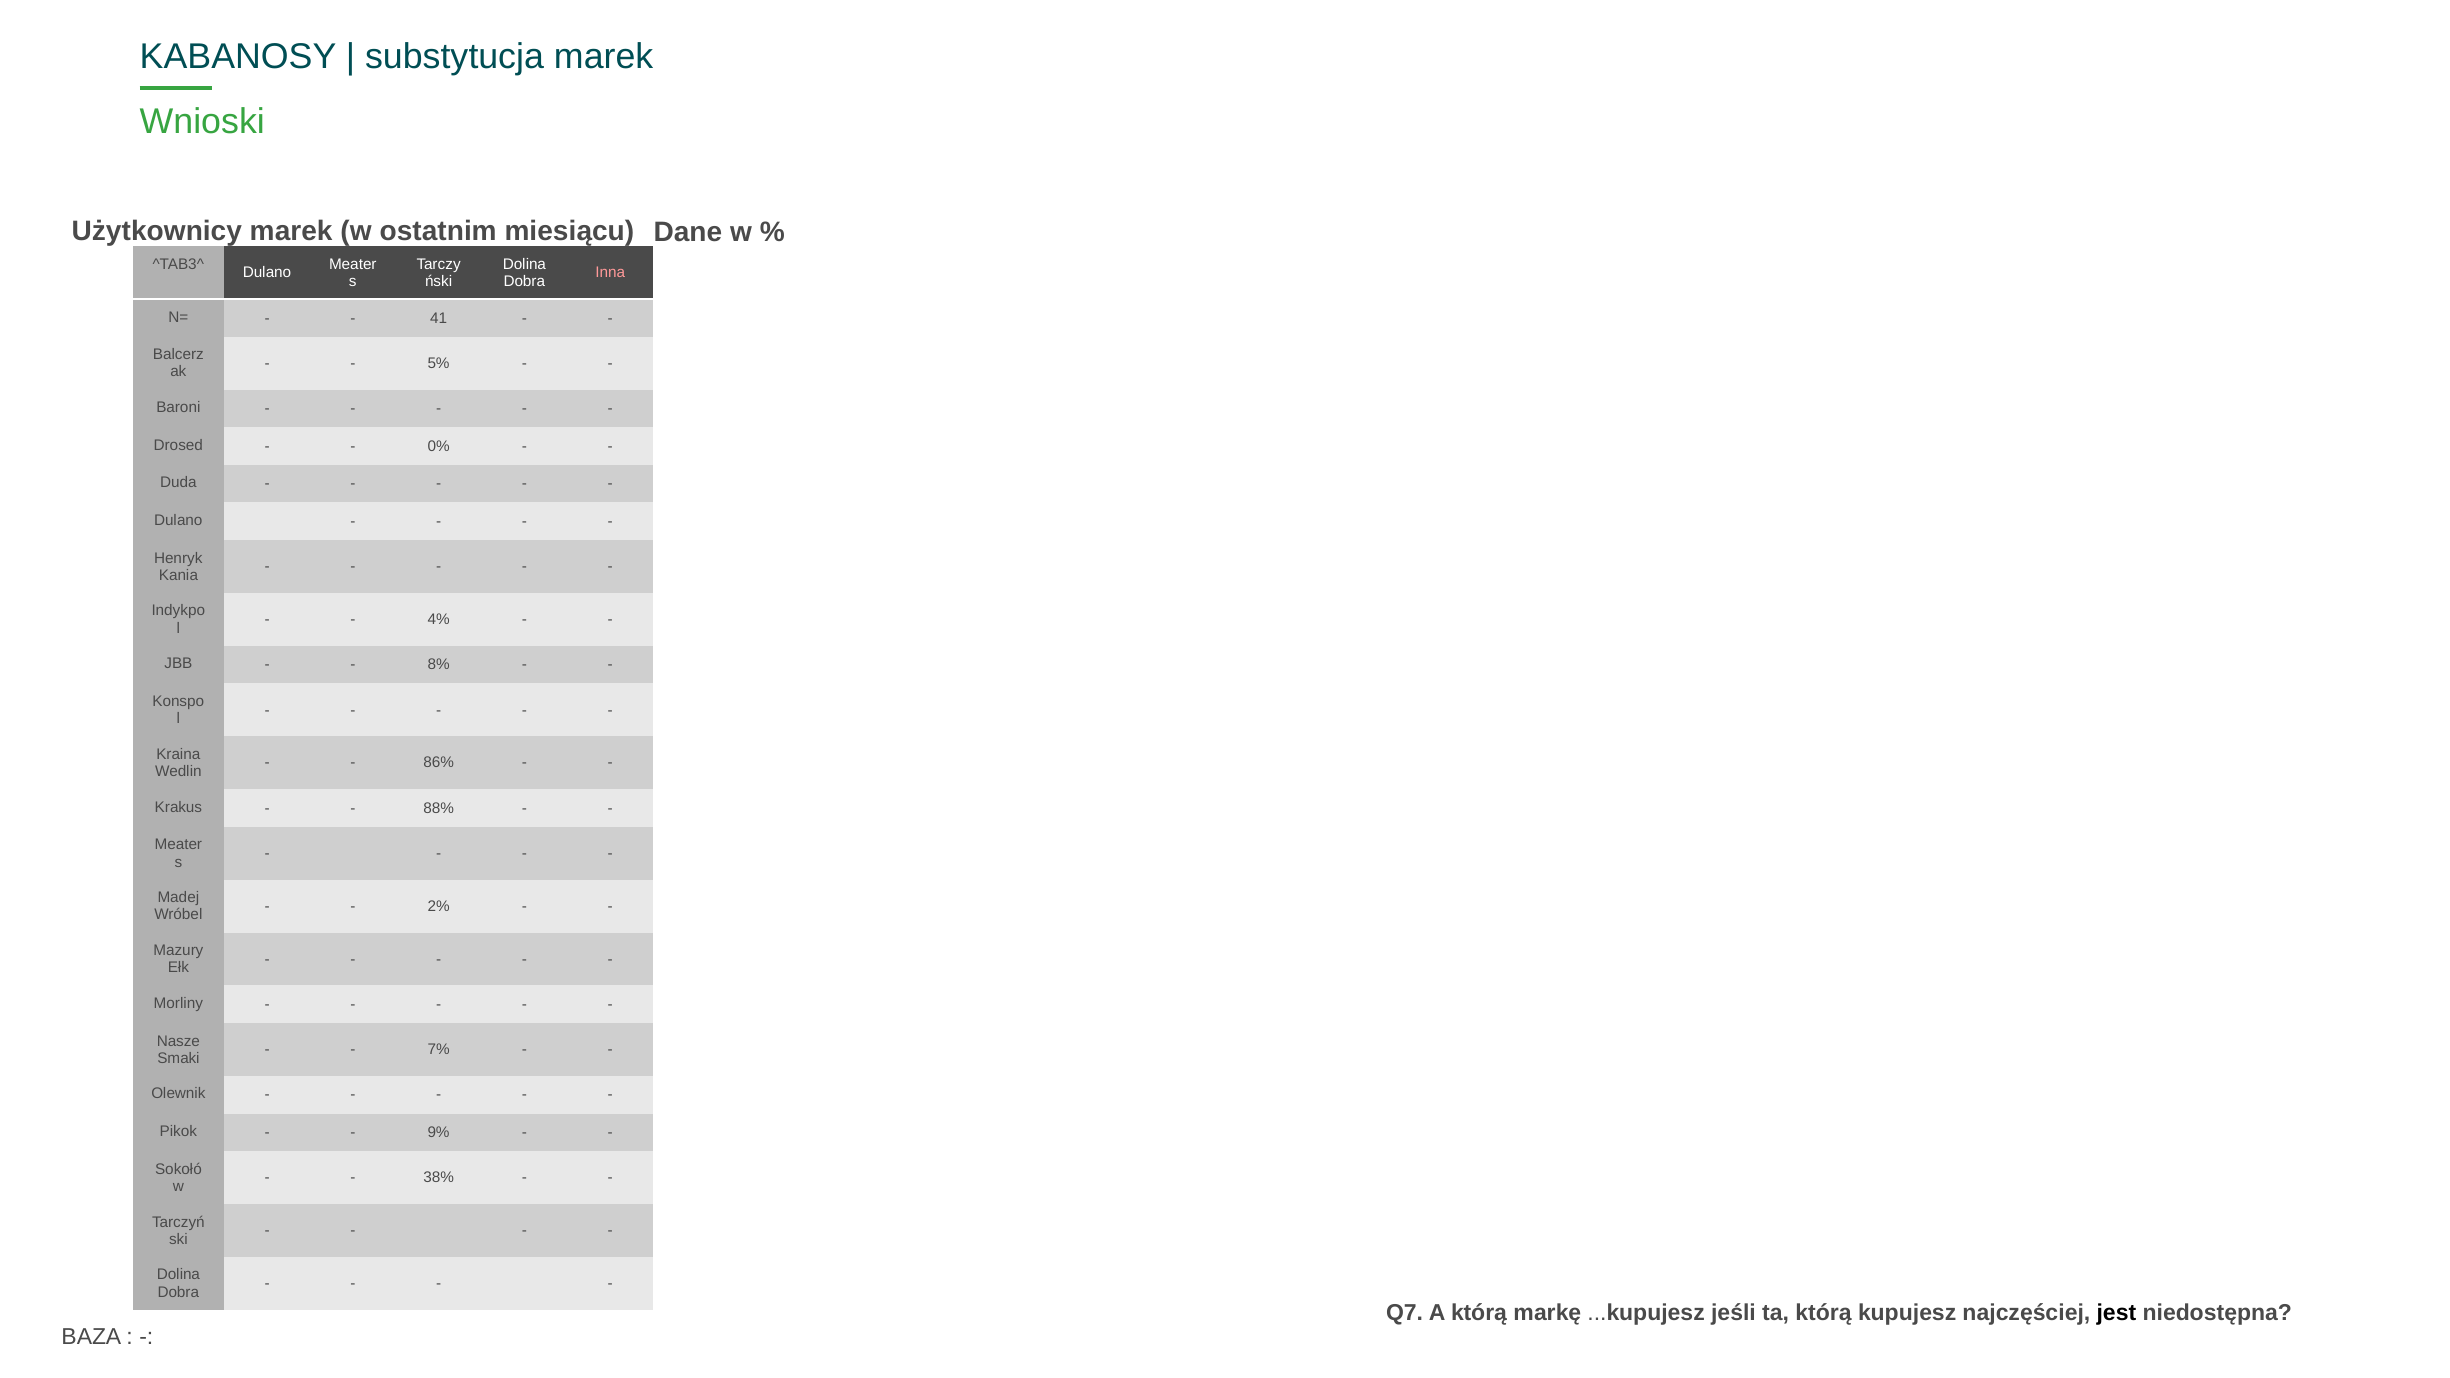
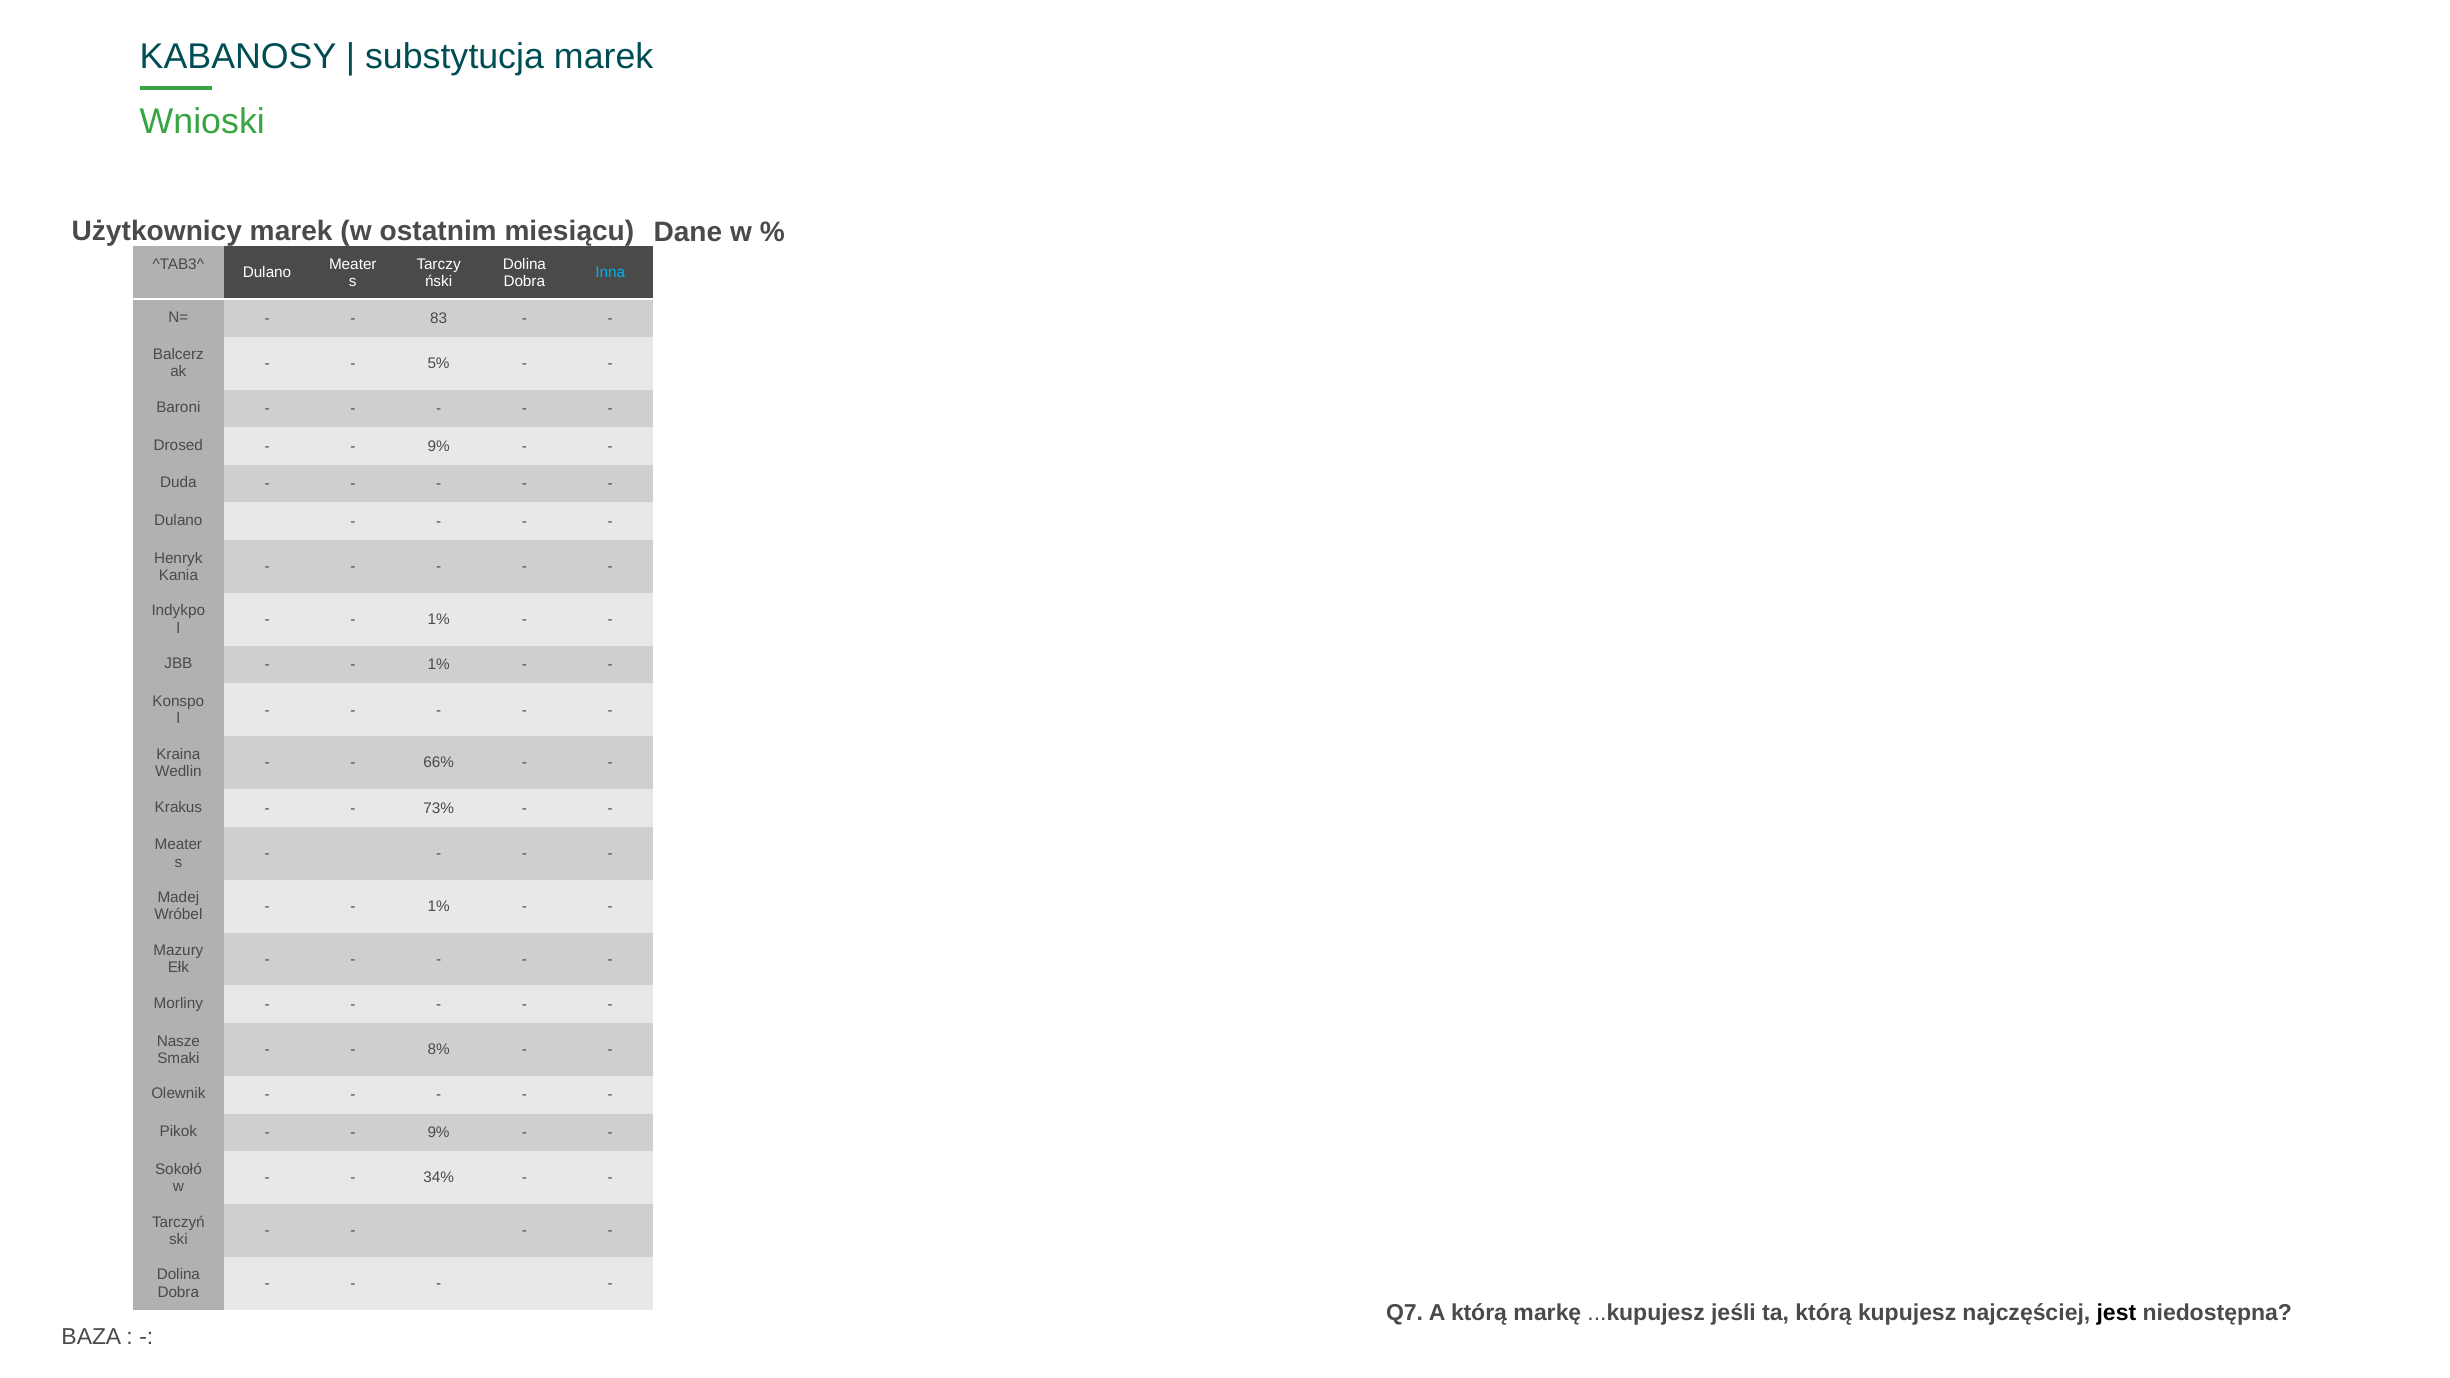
Inna colour: pink -> light blue
41: 41 -> 83
0% at (439, 446): 0% -> 9%
4% at (439, 620): 4% -> 1%
8% at (439, 665): 8% -> 1%
86%: 86% -> 66%
88%: 88% -> 73%
2% at (439, 906): 2% -> 1%
7%: 7% -> 8%
38%: 38% -> 34%
